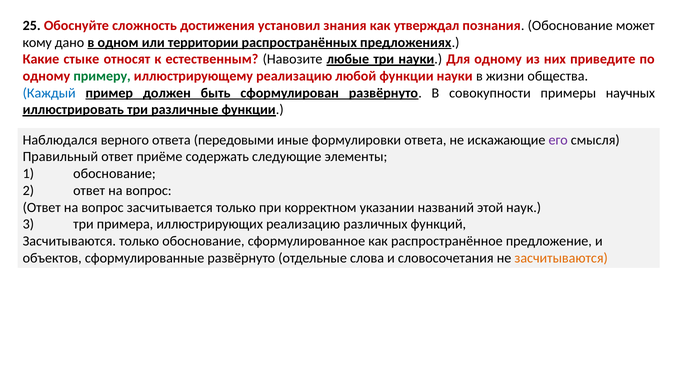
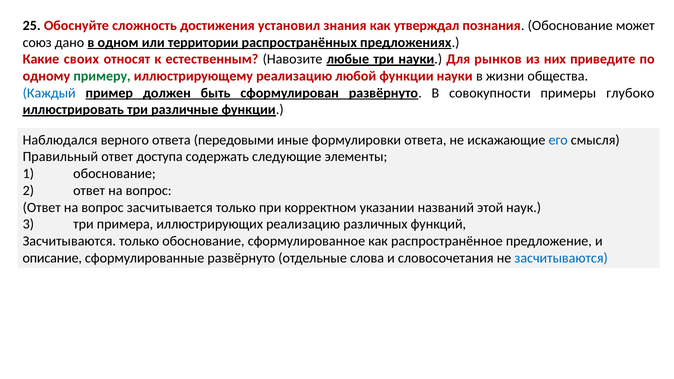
кому: кому -> союз
стыке: стыке -> своих
Для одному: одному -> рынков
научных: научных -> глубоко
его colour: purple -> blue
приёме: приёме -> доступа
объектов: объектов -> описание
засчитываются at (561, 258) colour: orange -> blue
